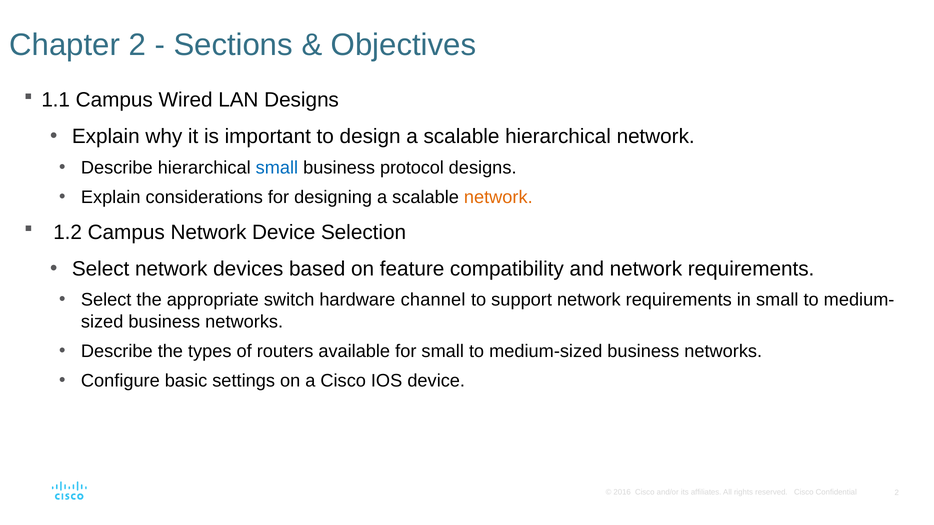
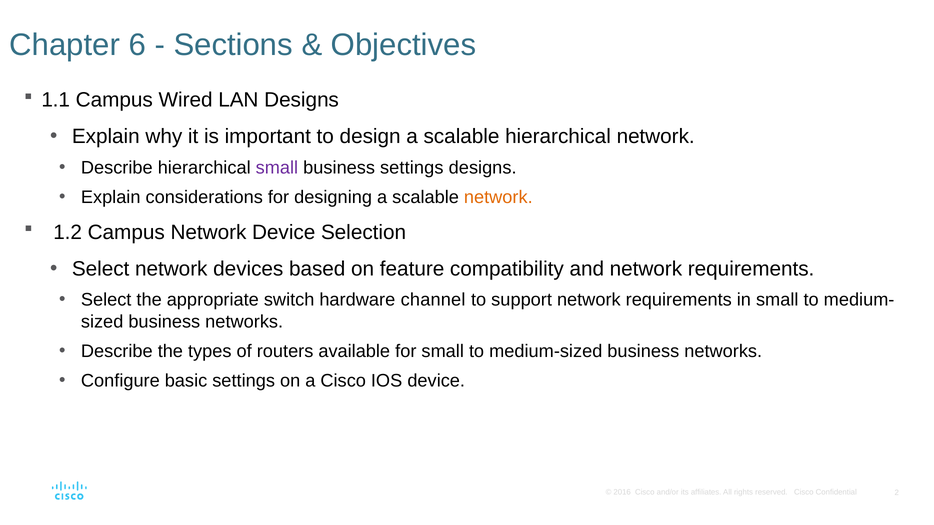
Chapter 2: 2 -> 6
small at (277, 168) colour: blue -> purple
business protocol: protocol -> settings
